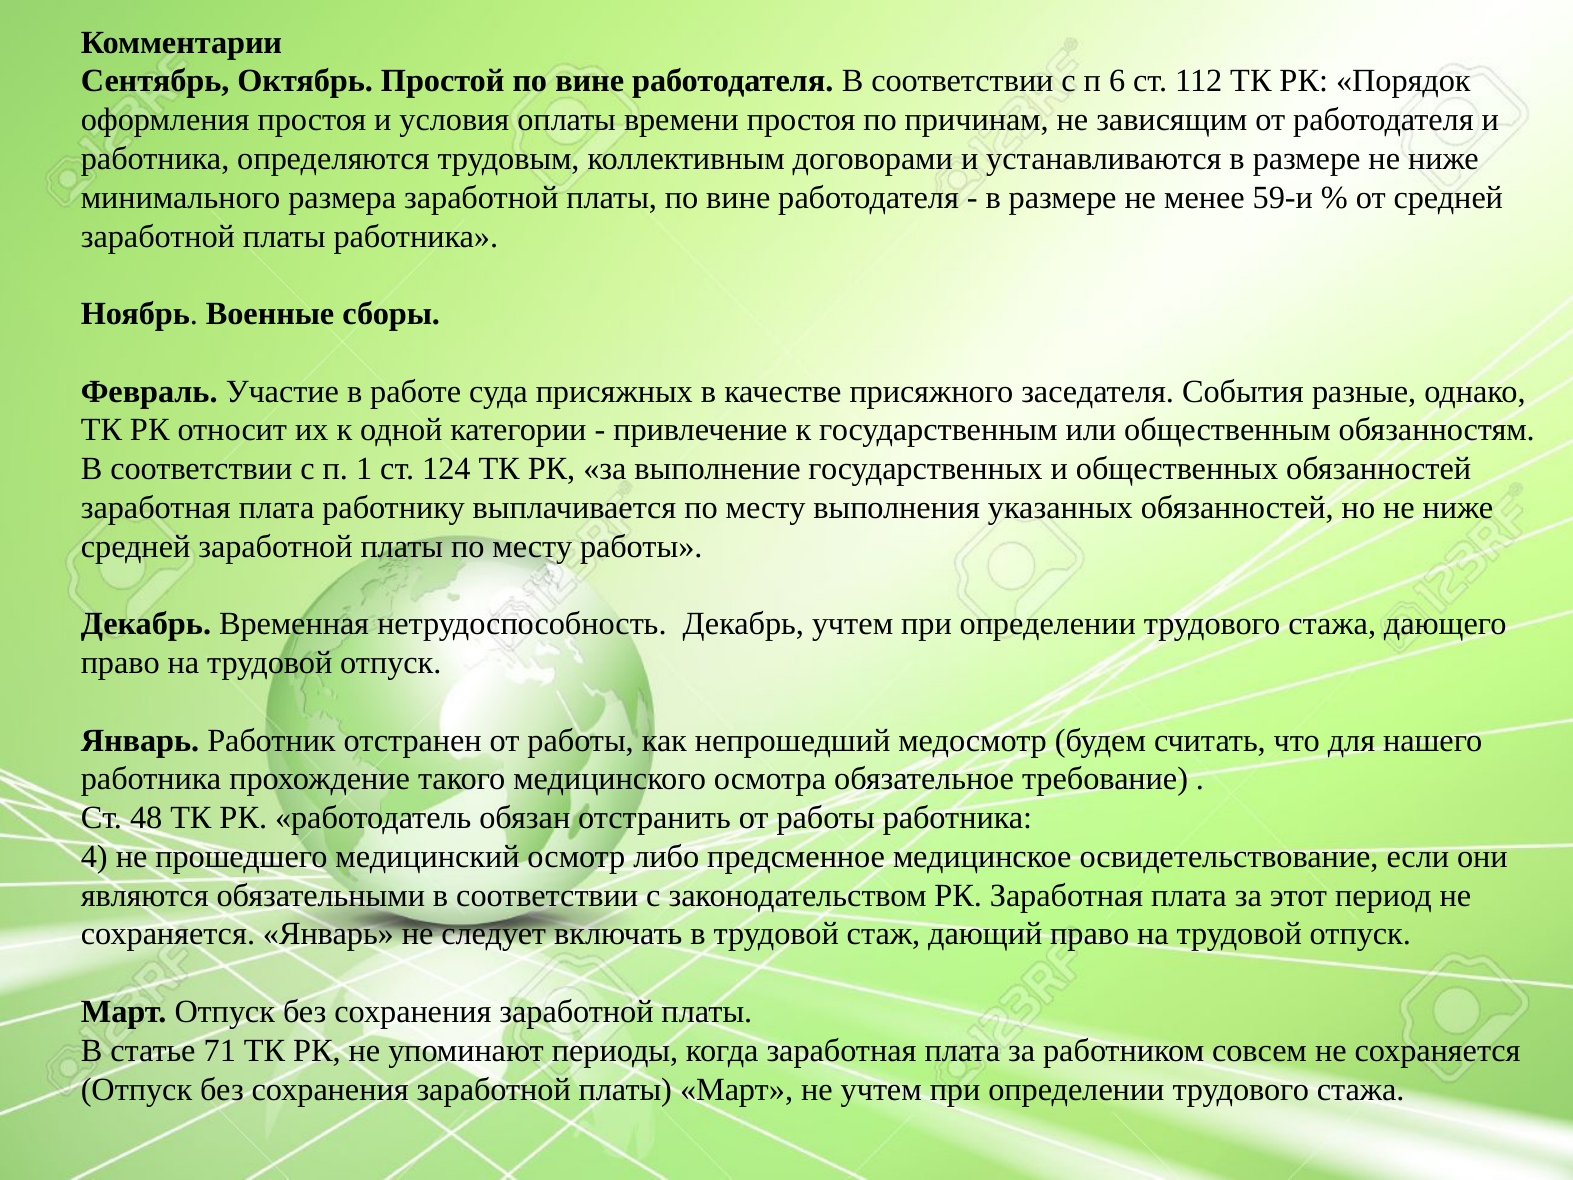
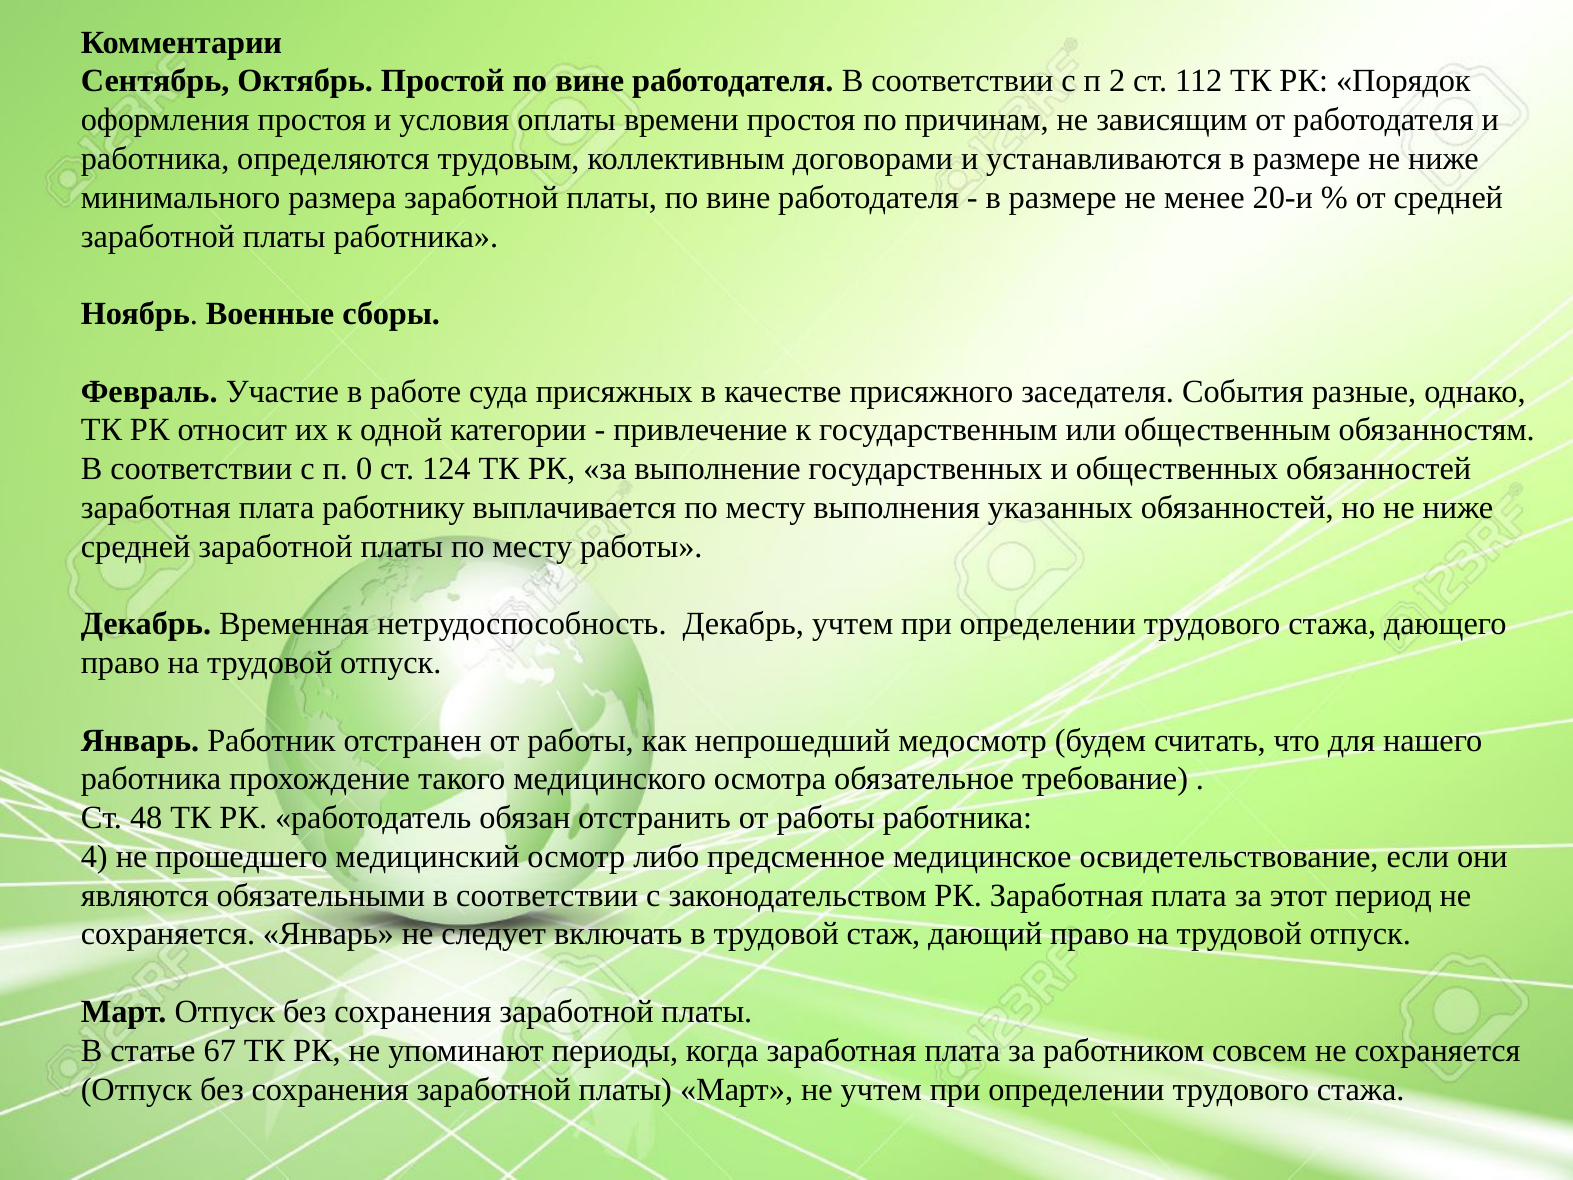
6: 6 -> 2
59-и: 59-и -> 20-и
1: 1 -> 0
71: 71 -> 67
